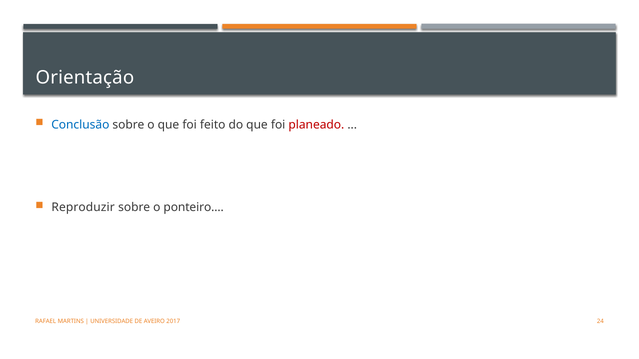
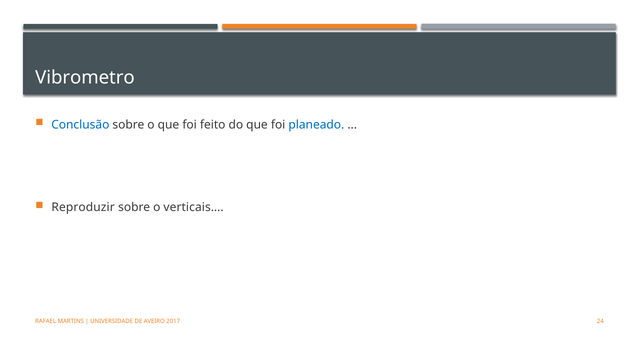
Orientação: Orientação -> Vibrometro
planeado colour: red -> blue
ponteiro…: ponteiro… -> verticais…
